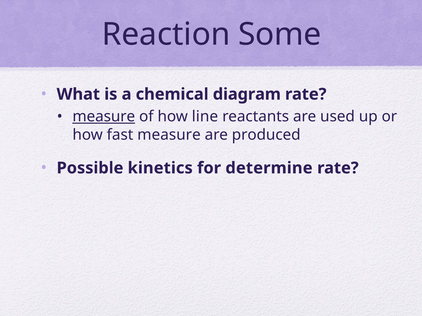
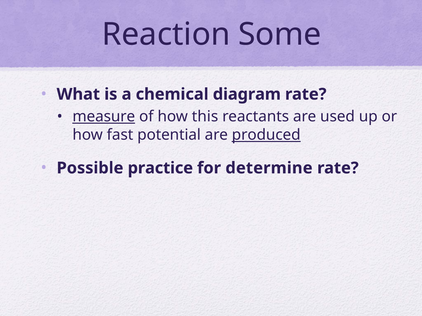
line: line -> this
fast measure: measure -> potential
produced underline: none -> present
kinetics: kinetics -> practice
